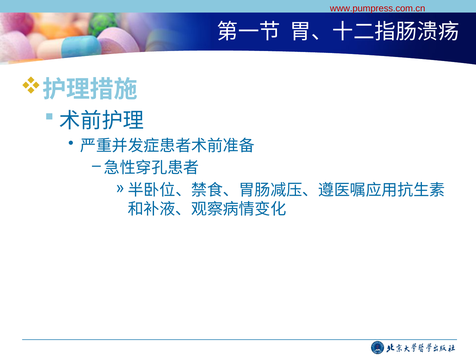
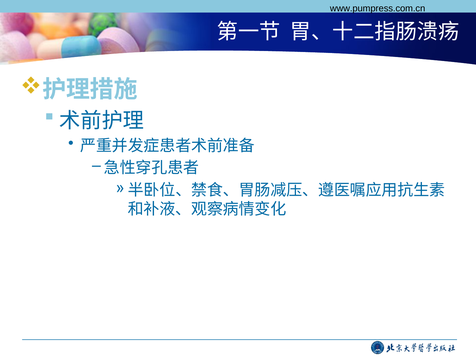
www.pumpress.com.cn colour: red -> black
